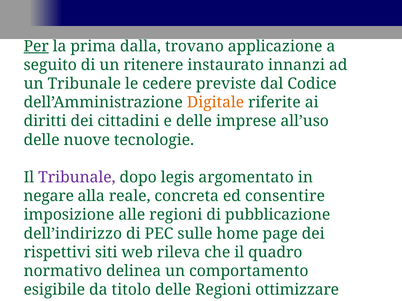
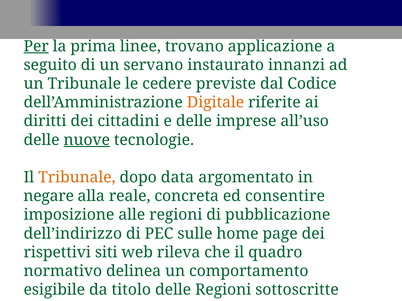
dalla: dalla -> linee
ritenere: ritenere -> servano
nuove underline: none -> present
Tribunale at (77, 178) colour: purple -> orange
legis: legis -> data
ottimizzare: ottimizzare -> sottoscritte
